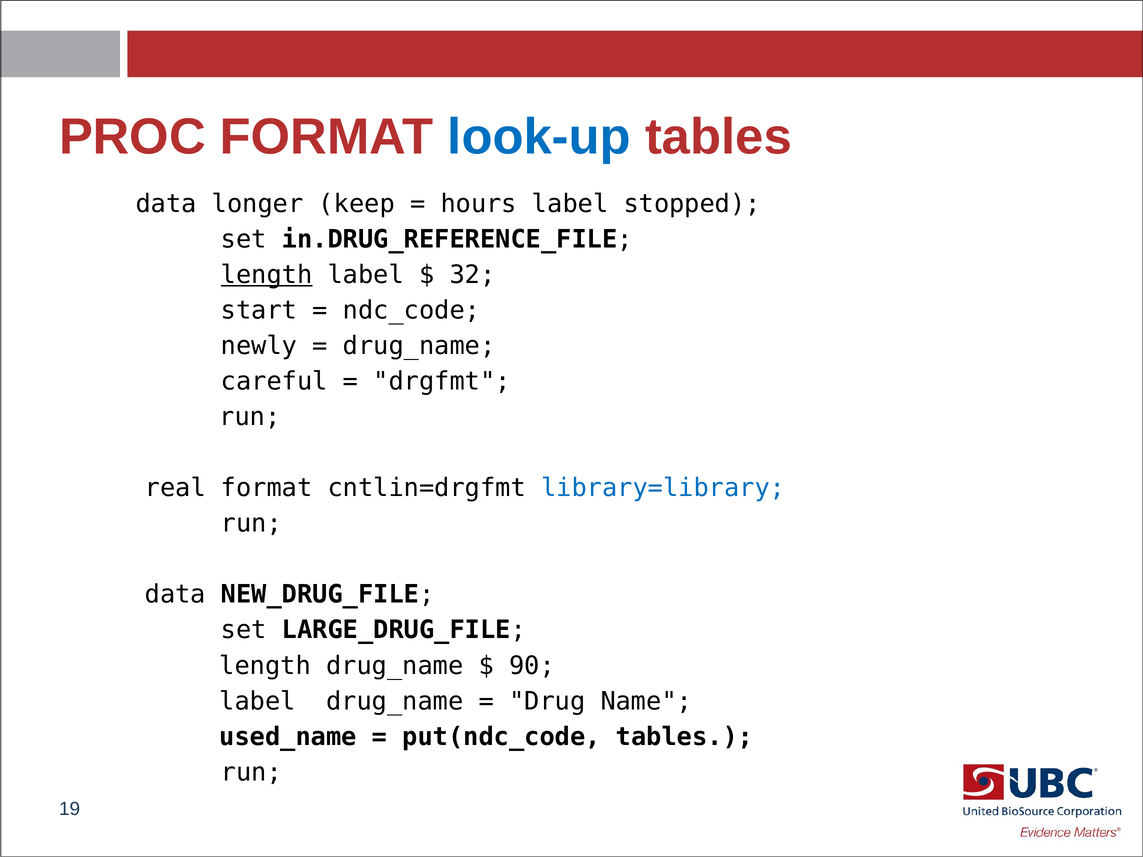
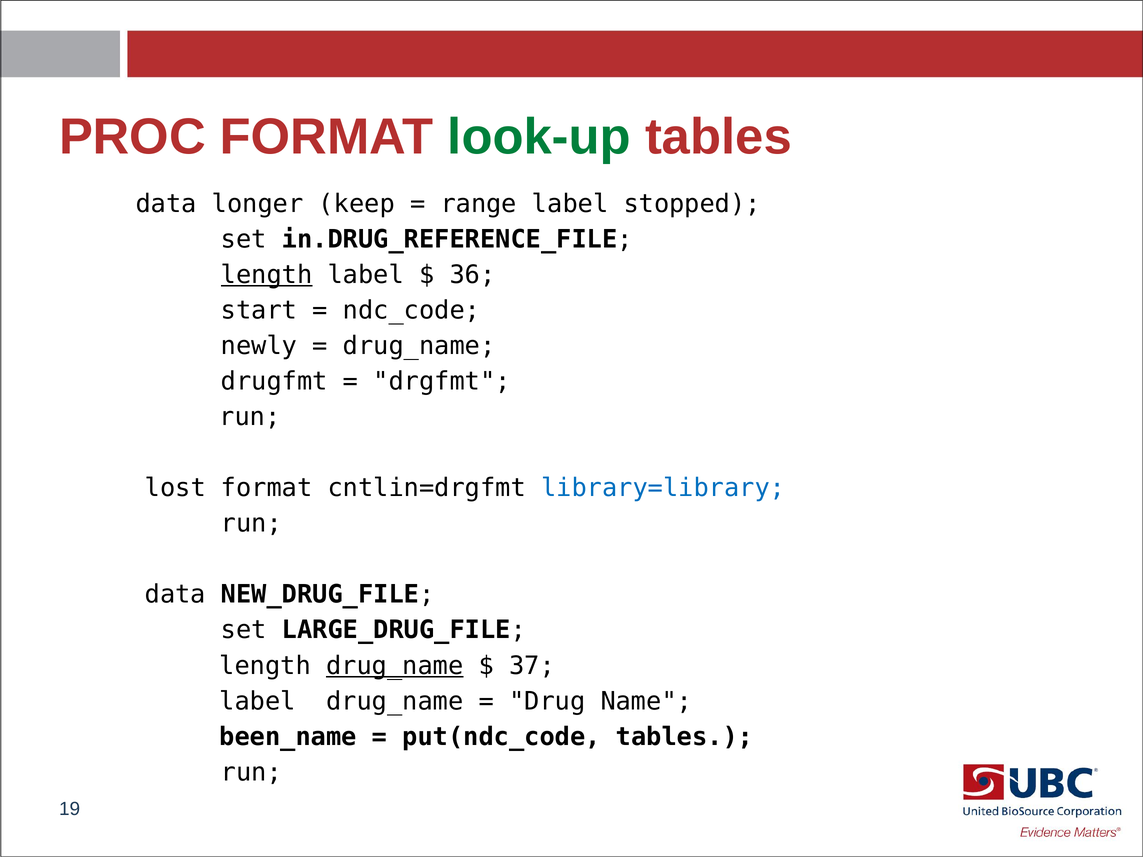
look-up colour: blue -> green
hours: hours -> range
32: 32 -> 36
careful: careful -> drugfmt
real: real -> lost
drug_name at (395, 666) underline: none -> present
90: 90 -> 37
used_name: used_name -> been_name
